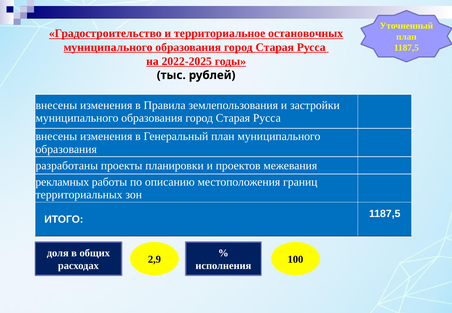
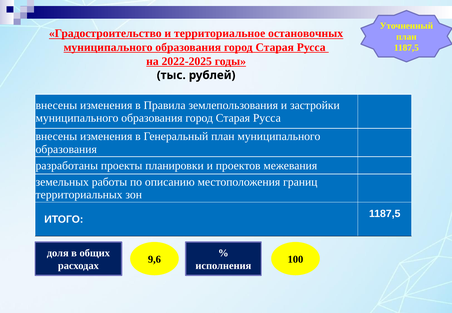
рекламных: рекламных -> земельных
2,9: 2,9 -> 9,6
